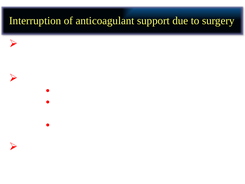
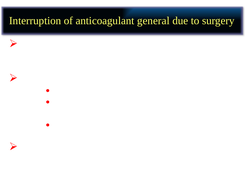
support: support -> general
